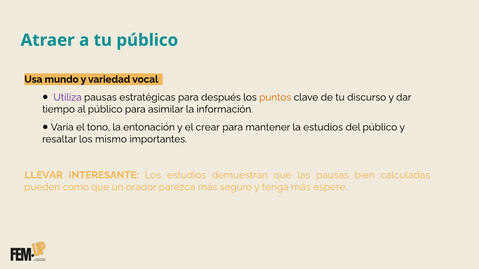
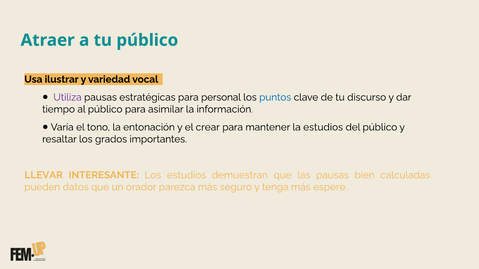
mundo: mundo -> ilustrar
después: después -> personal
puntos colour: orange -> blue
mismo: mismo -> grados
como: como -> datos
